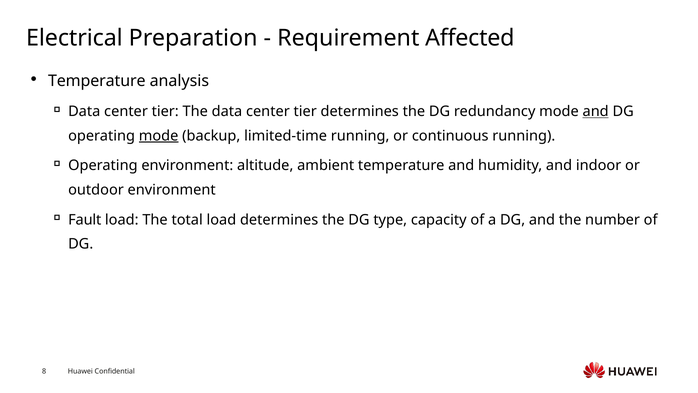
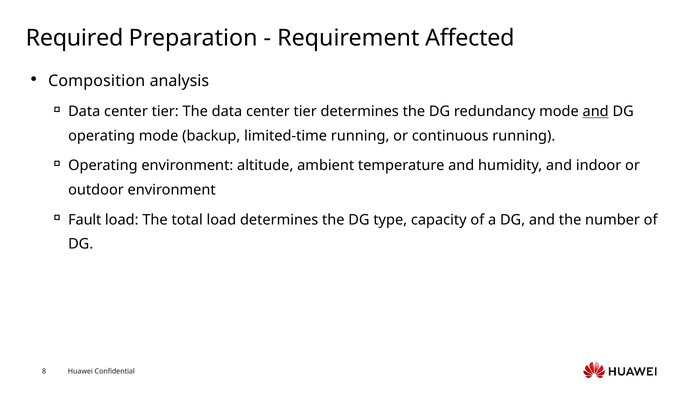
Electrical: Electrical -> Required
Temperature at (97, 81): Temperature -> Composition
mode at (159, 136) underline: present -> none
